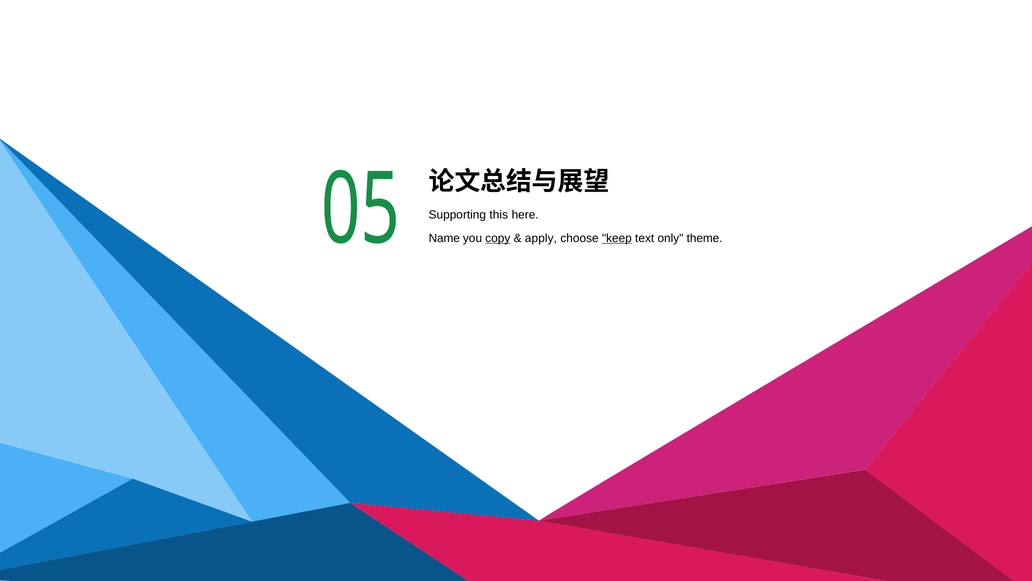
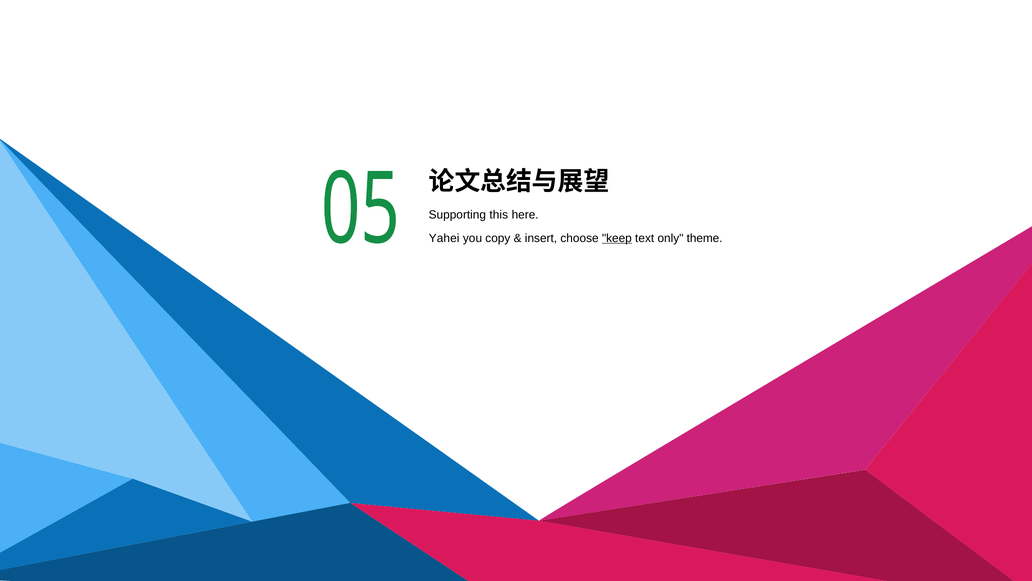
Name: Name -> Yahei
copy underline: present -> none
apply: apply -> insert
